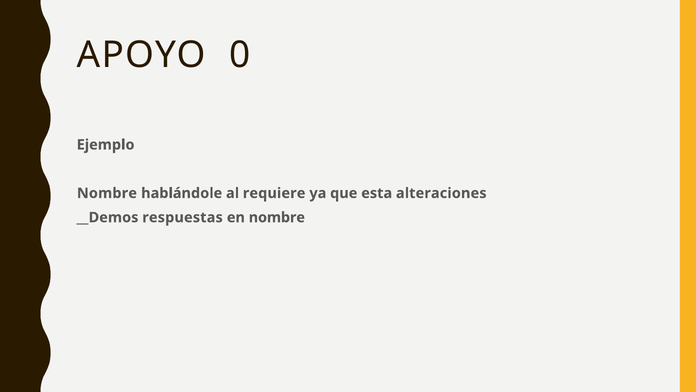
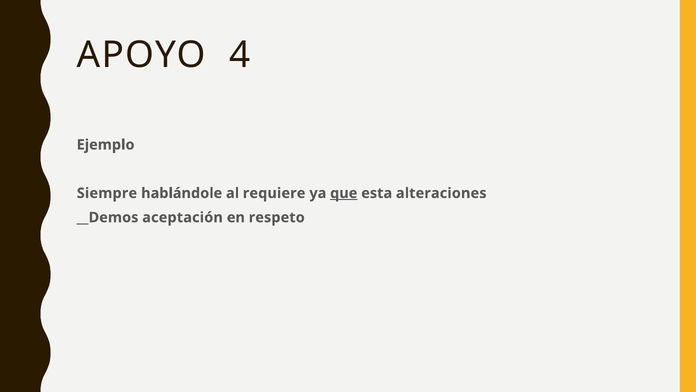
0: 0 -> 4
Nombre at (107, 193): Nombre -> Siempre
que underline: none -> present
respuestas: respuestas -> aceptación
en nombre: nombre -> respeto
